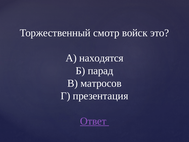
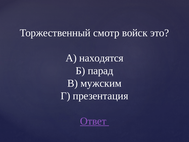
матросов: матросов -> мужским
